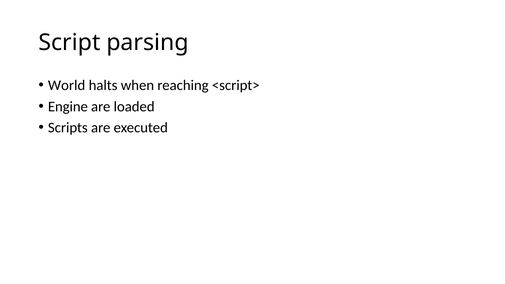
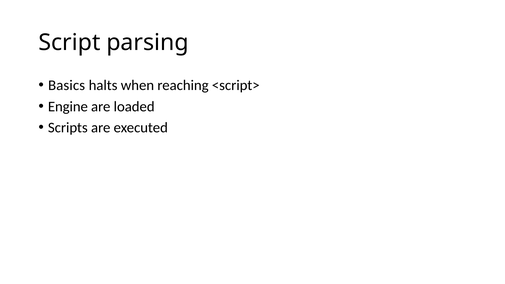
World: World -> Basics
